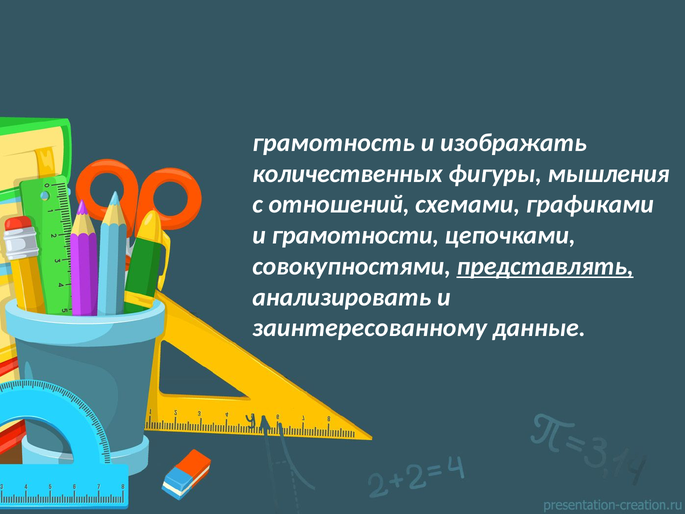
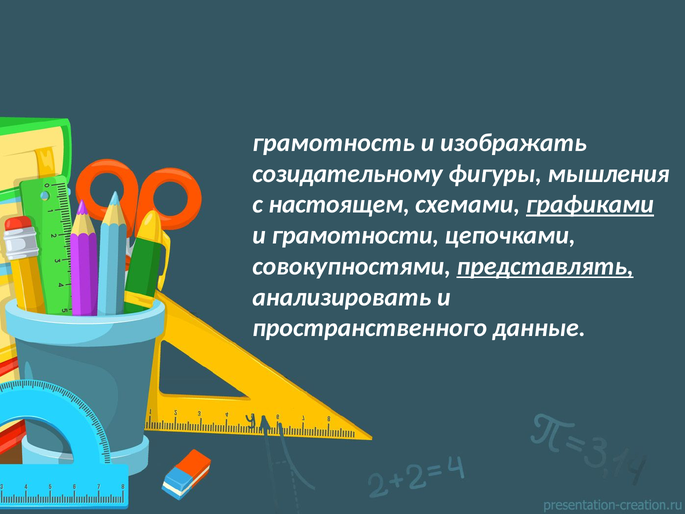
количественных: количественных -> созидательному
отношений: отношений -> настоящем
графиками underline: none -> present
заинтересованному: заинтересованному -> пространственного
